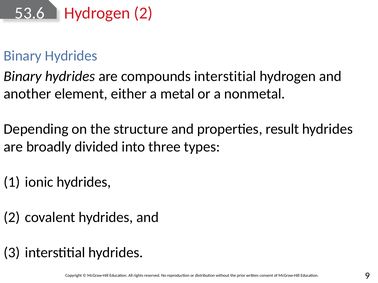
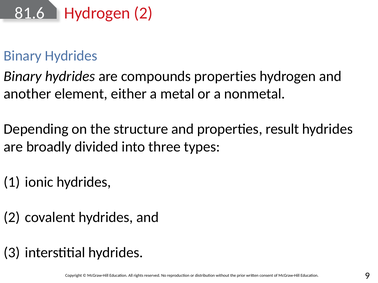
53.6: 53.6 -> 81.6
compounds interstitial: interstitial -> properties
